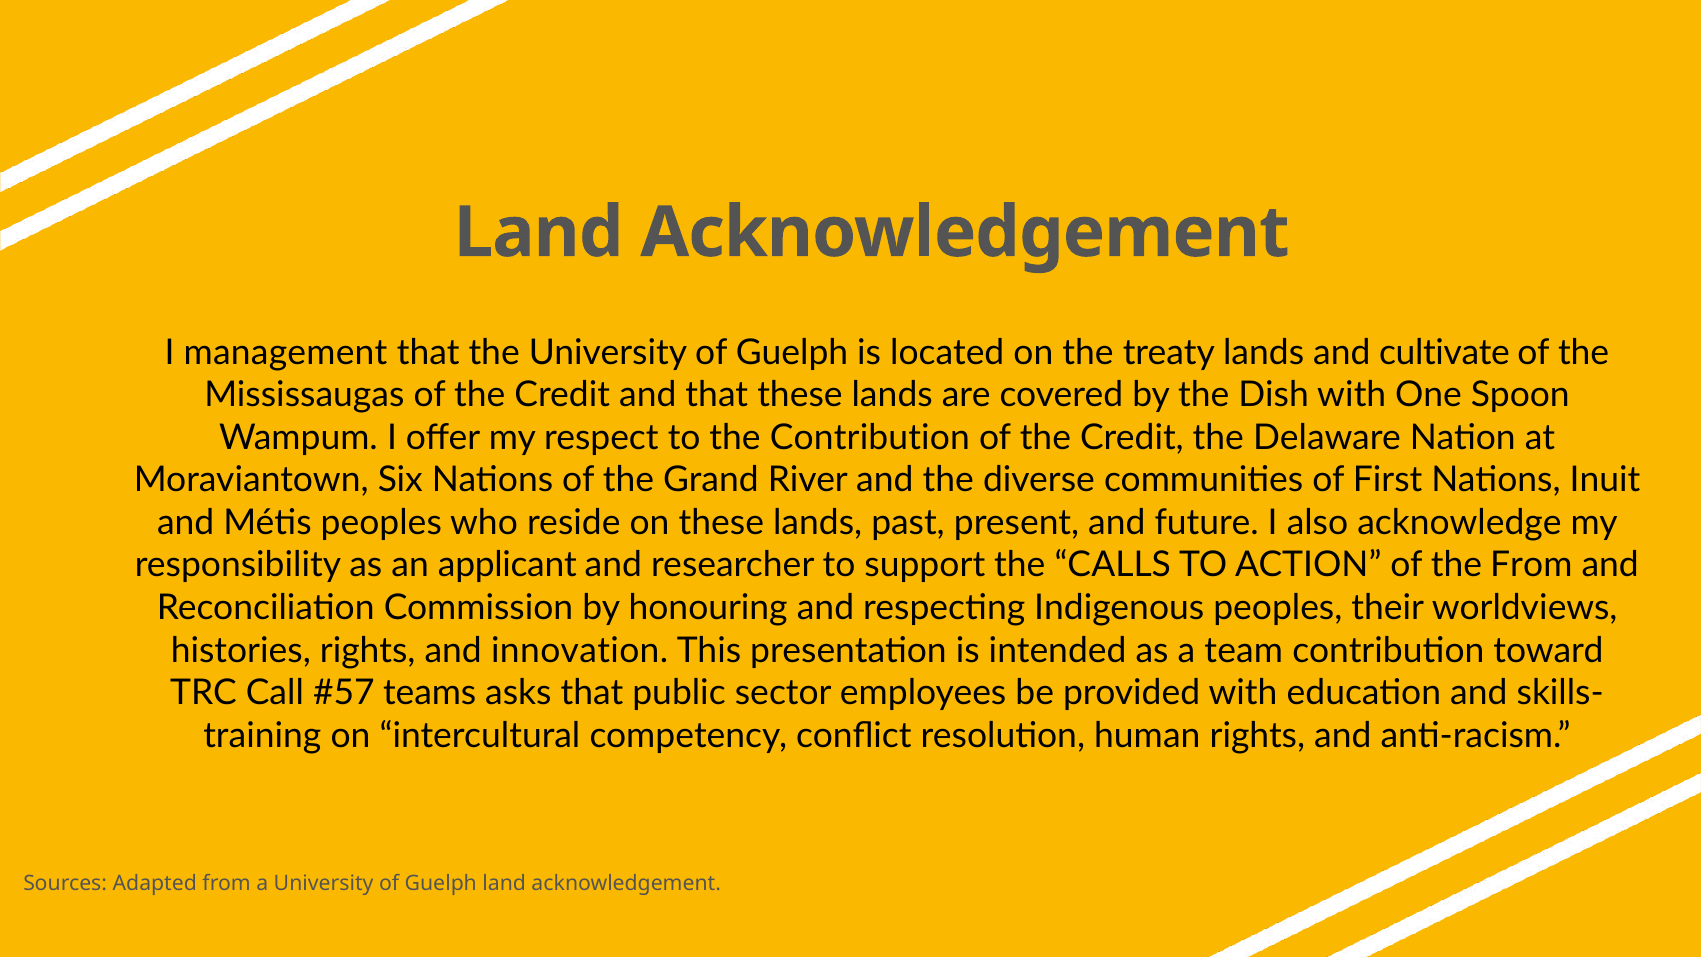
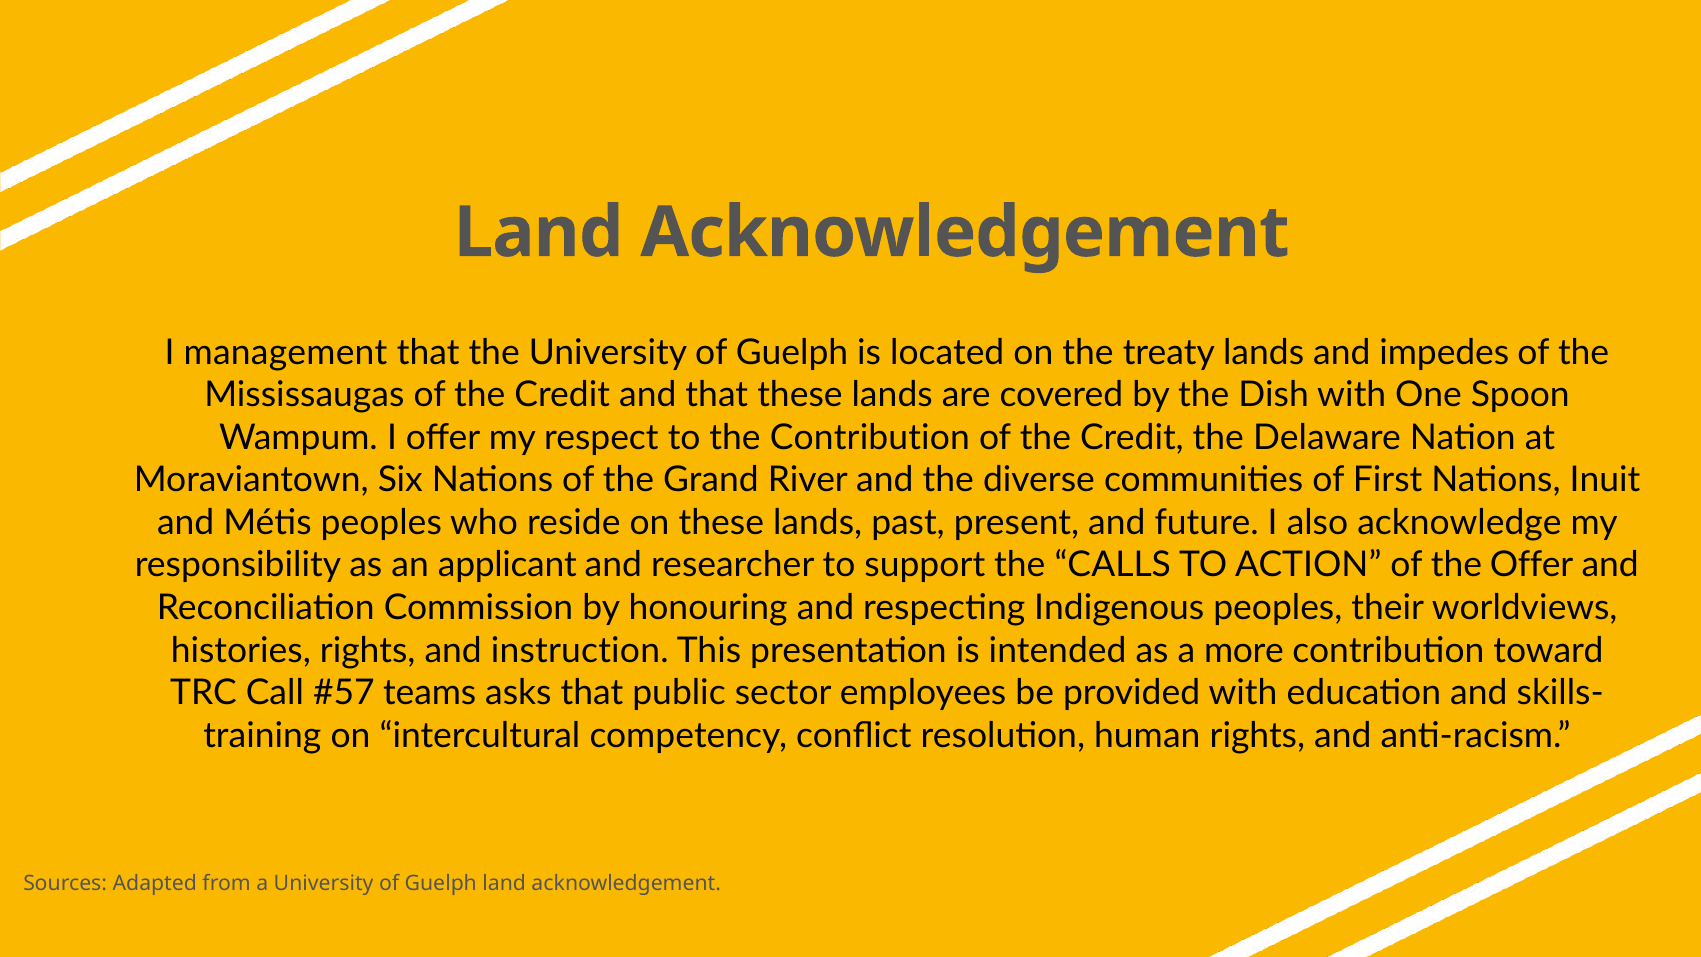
cultivate: cultivate -> impedes
the From: From -> Offer
innovation: innovation -> instruction
team: team -> more
